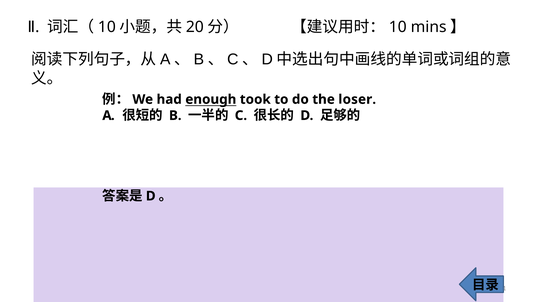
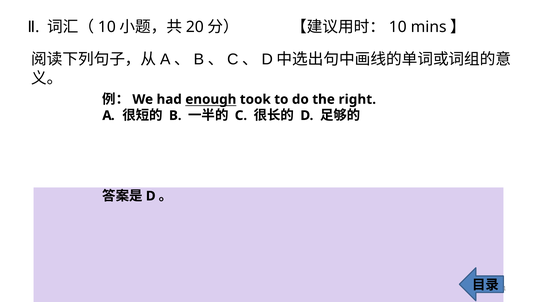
loser: loser -> right
